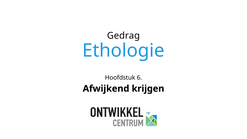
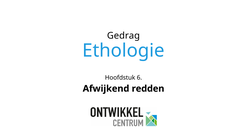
krijgen: krijgen -> redden
